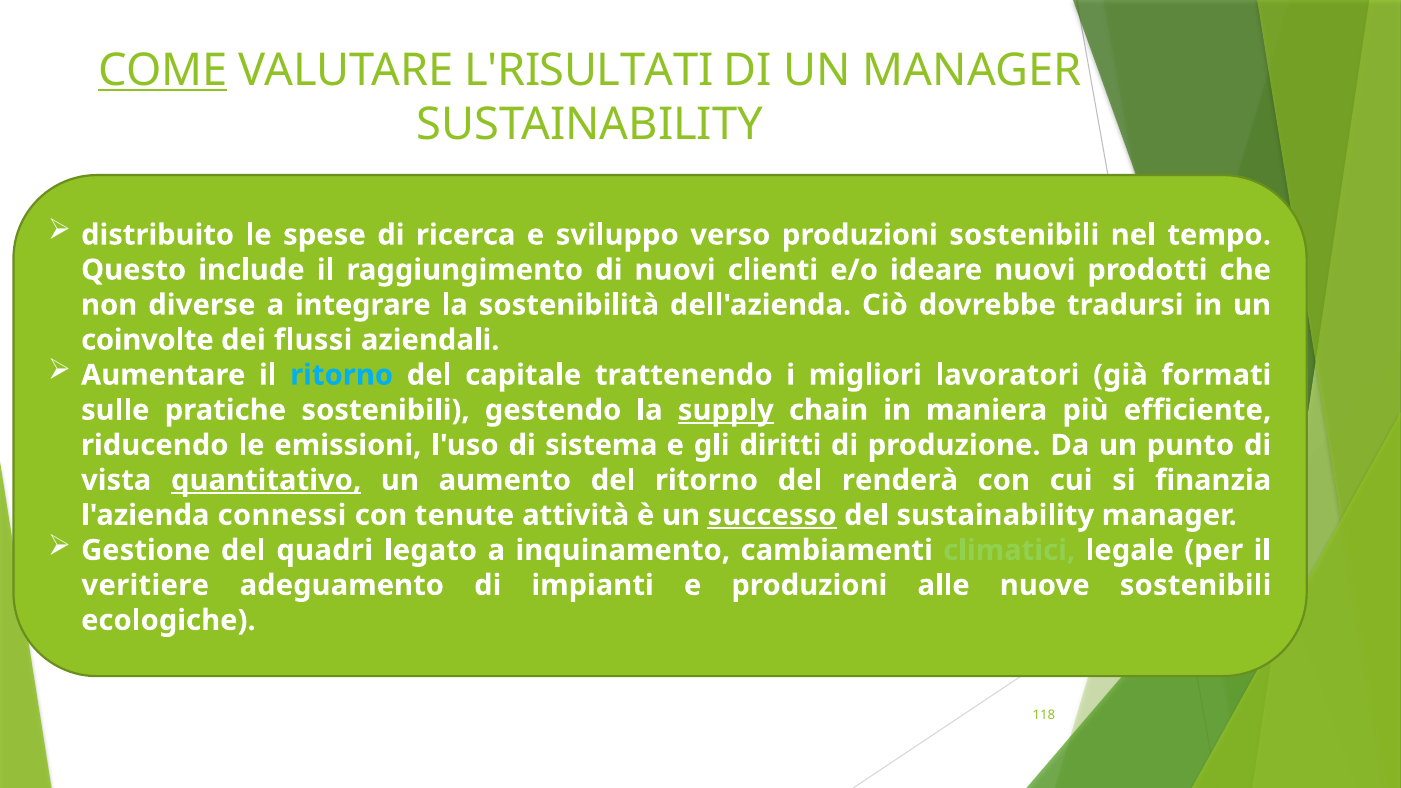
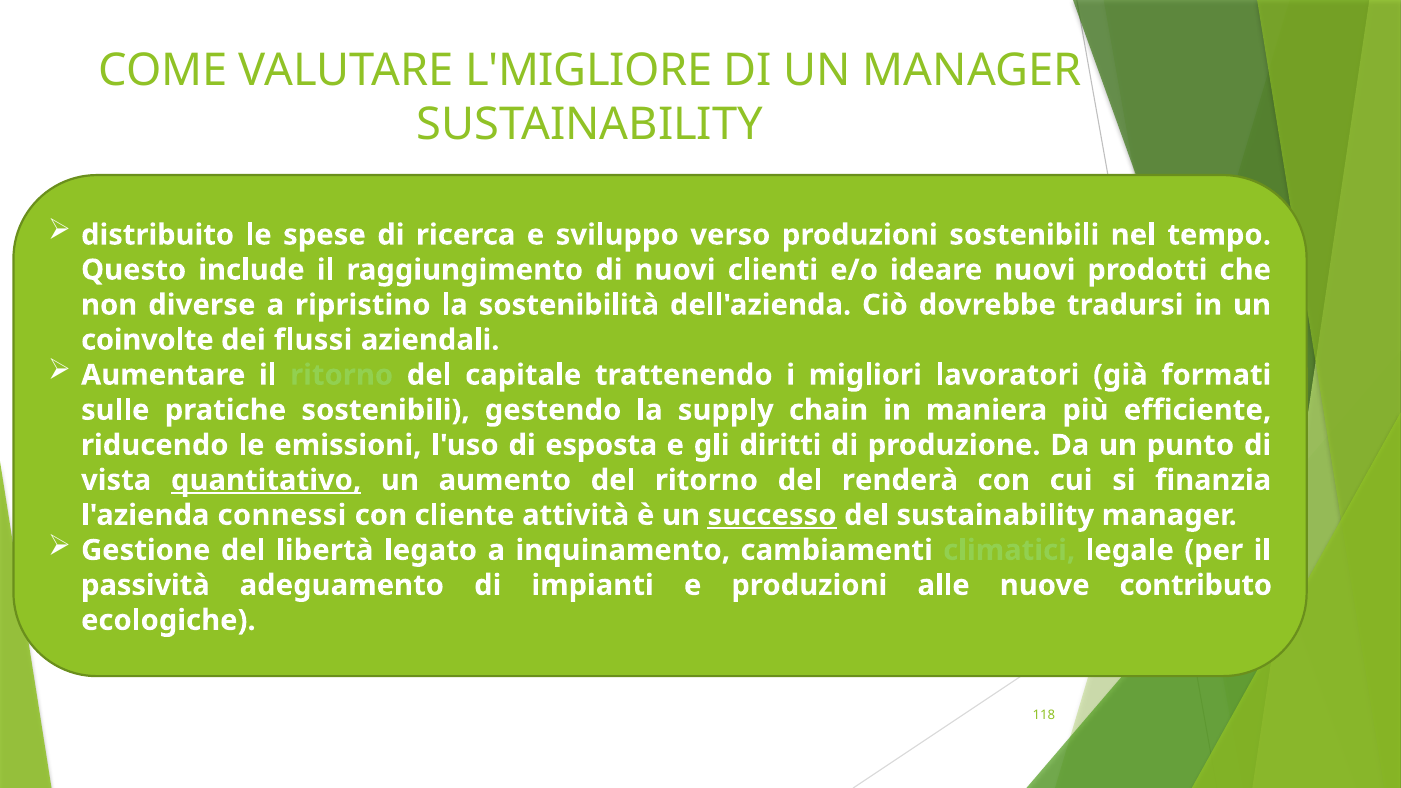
COME underline: present -> none
L'RISULTATI: L'RISULTATI -> L'MIGLIORE
integrare: integrare -> ripristino
ritorno at (342, 375) colour: light blue -> light green
supply underline: present -> none
sistema: sistema -> esposta
tenute: tenute -> cliente
quadri: quadri -> libertà
veritiere: veritiere -> passività
nuove sostenibili: sostenibili -> contributo
